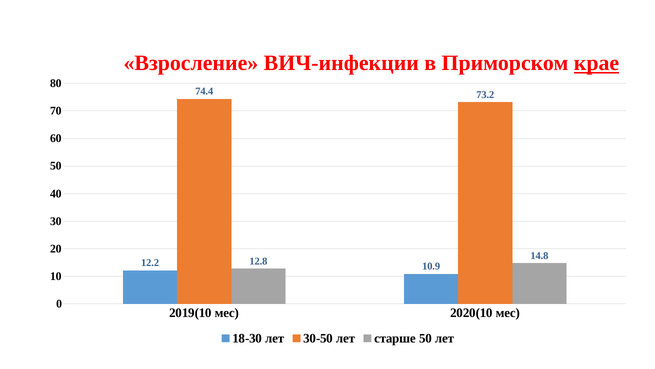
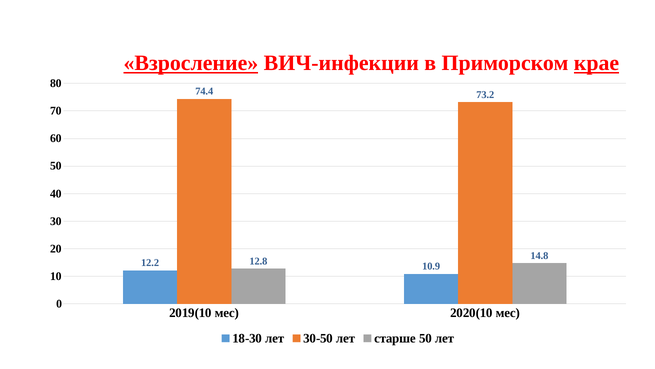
Взросление underline: none -> present
